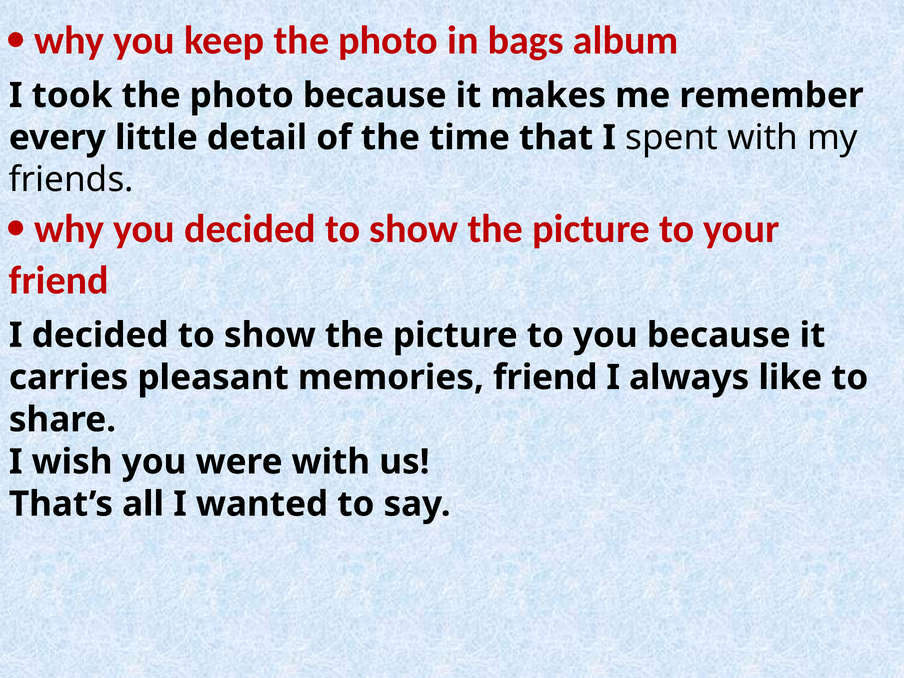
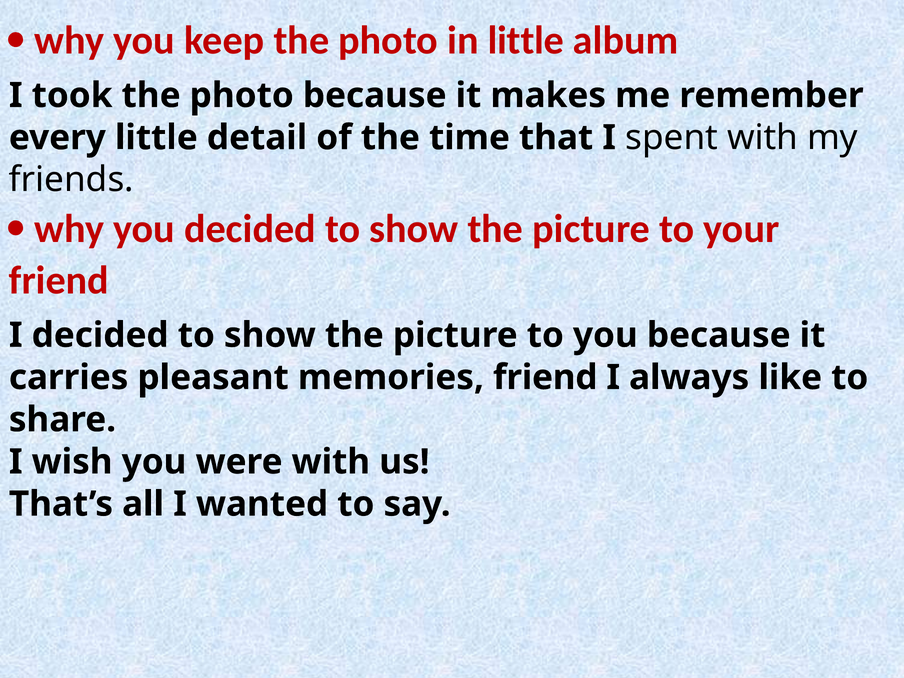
in bags: bags -> little
